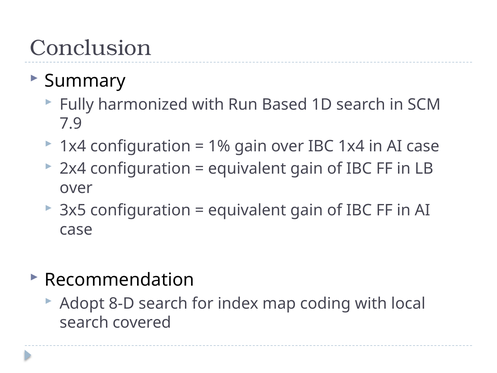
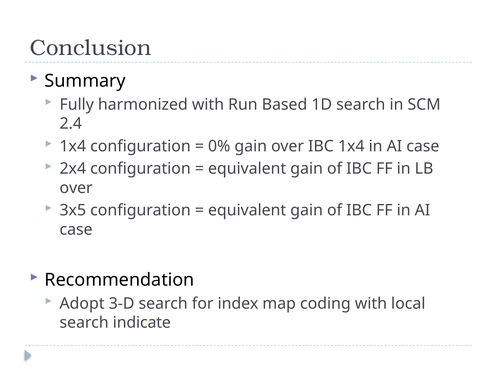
7.9: 7.9 -> 2.4
1%: 1% -> 0%
8-D: 8-D -> 3-D
covered: covered -> indicate
